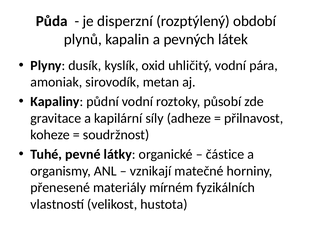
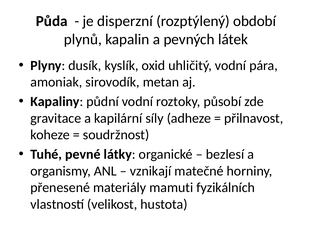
částice: částice -> bezlesí
mírném: mírném -> mamuti
